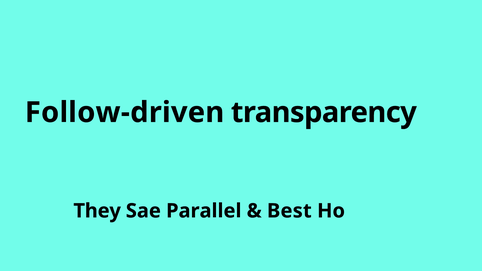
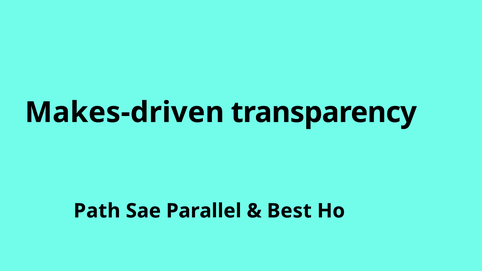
Follow-driven: Follow-driven -> Makes-driven
They: They -> Path
